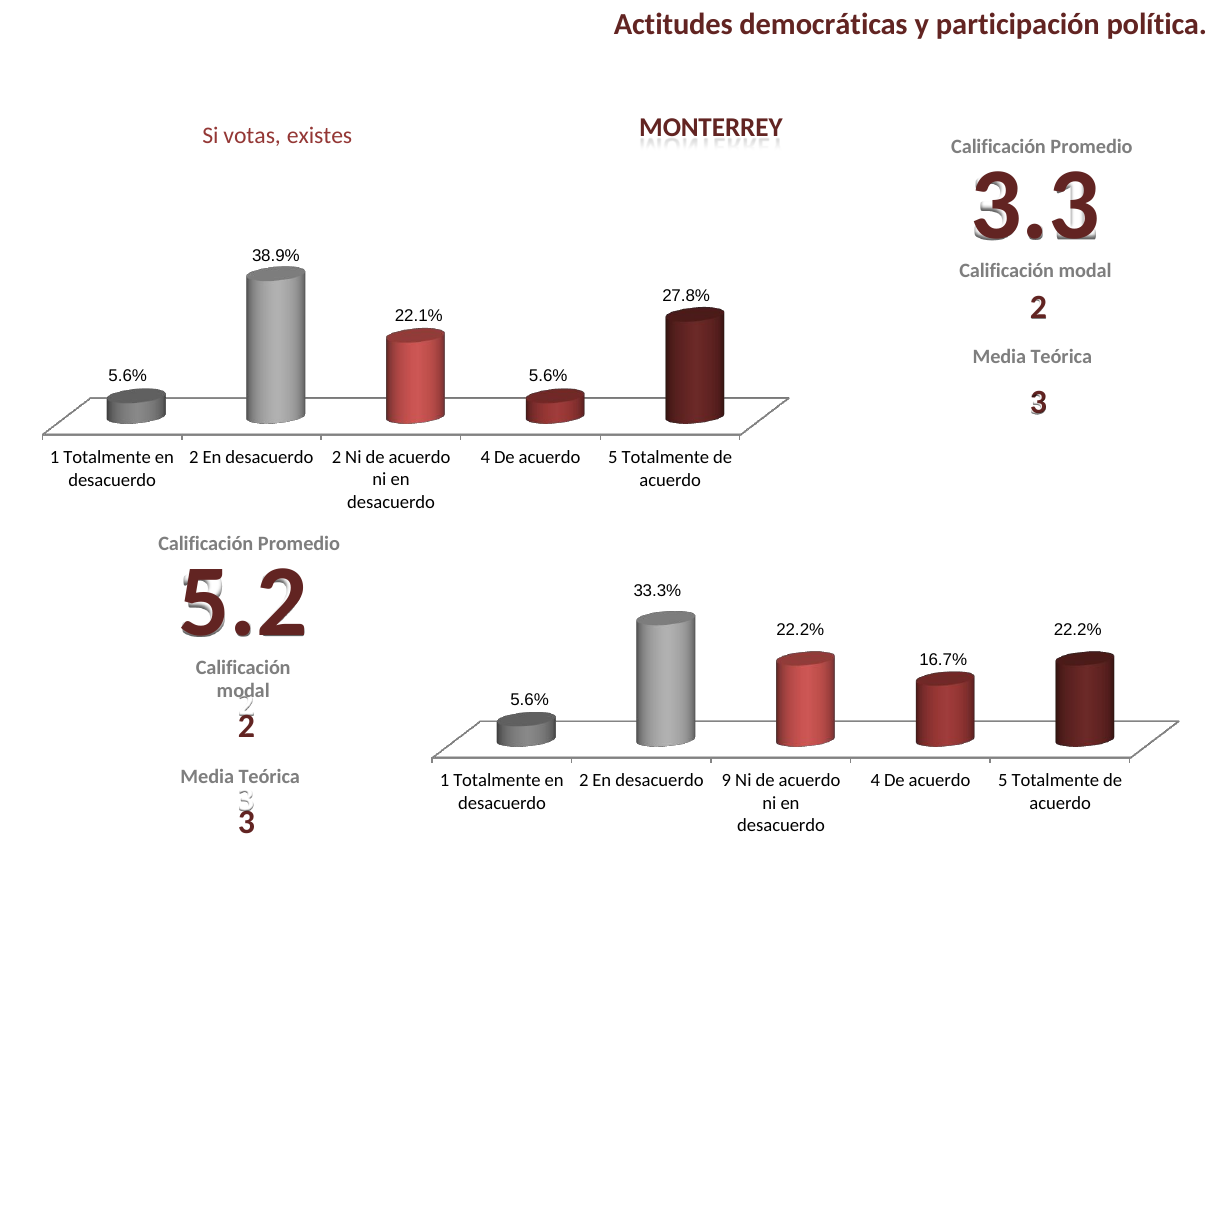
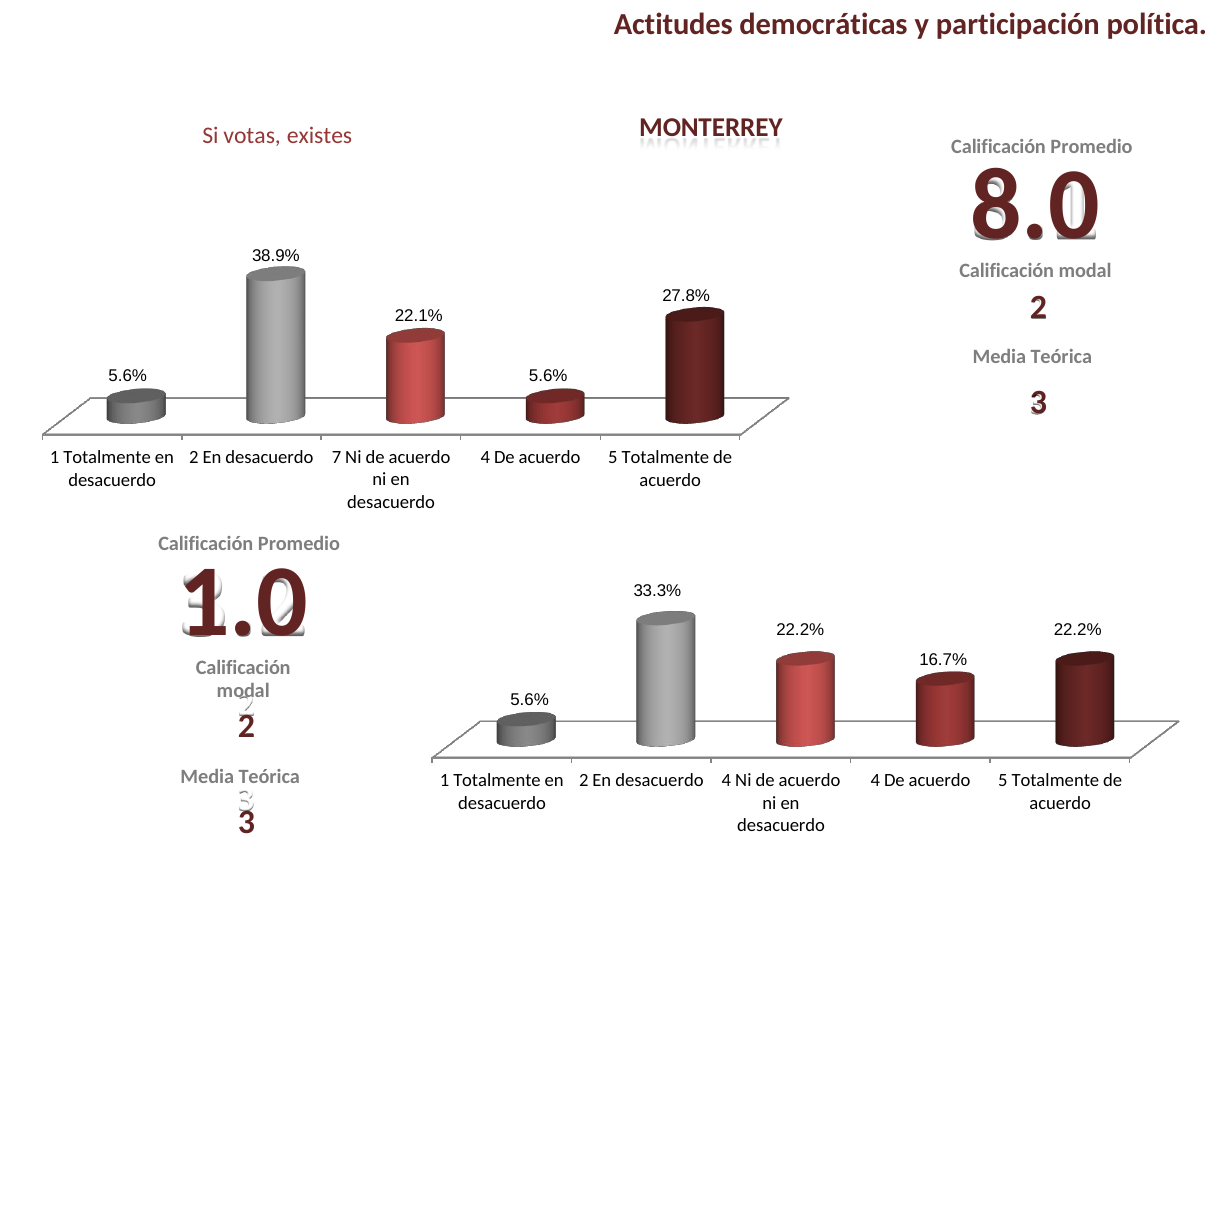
3.3: 3.3 -> 8.0
2 En desacuerdo 2: 2 -> 7
5.2: 5.2 -> 1.0
2 En desacuerdo 9: 9 -> 4
